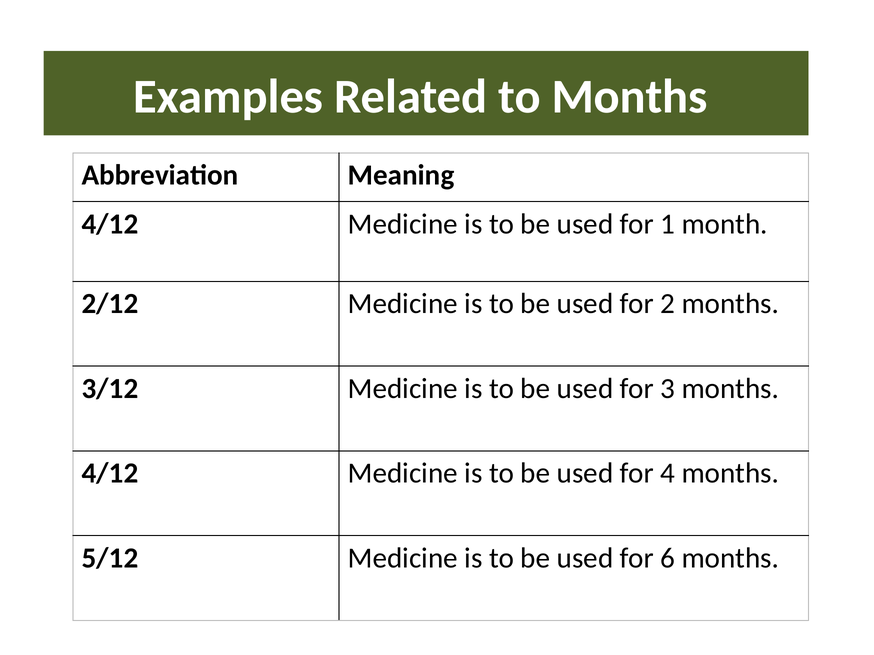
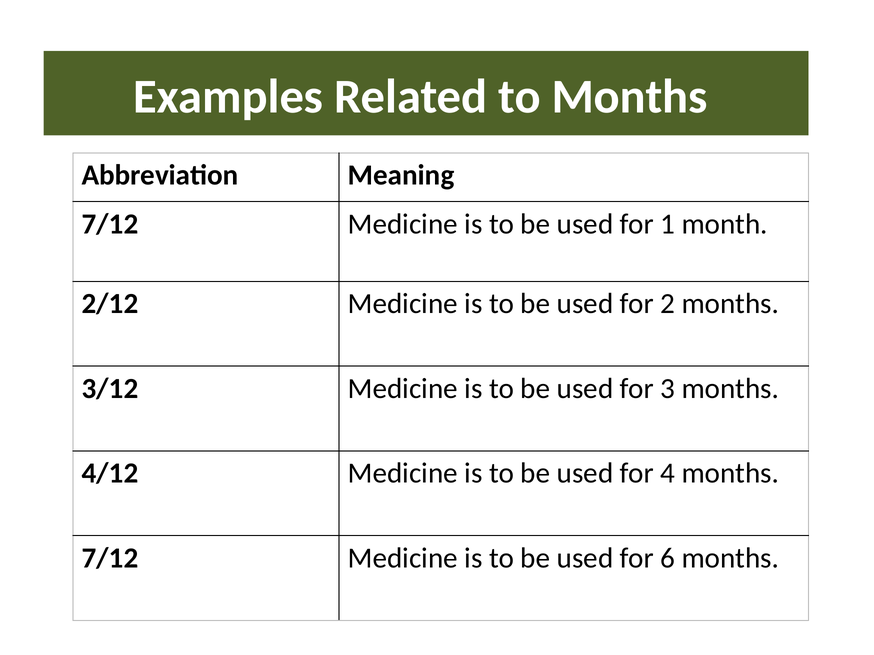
4/12 at (110, 224): 4/12 -> 7/12
5/12 at (110, 559): 5/12 -> 7/12
